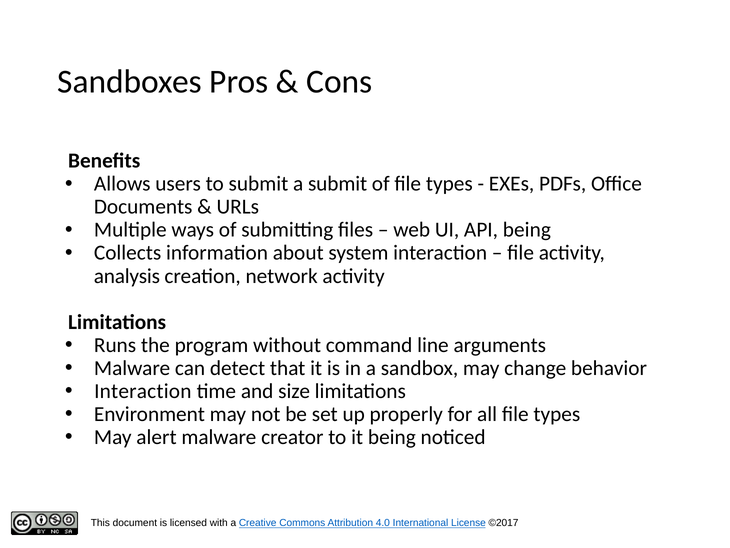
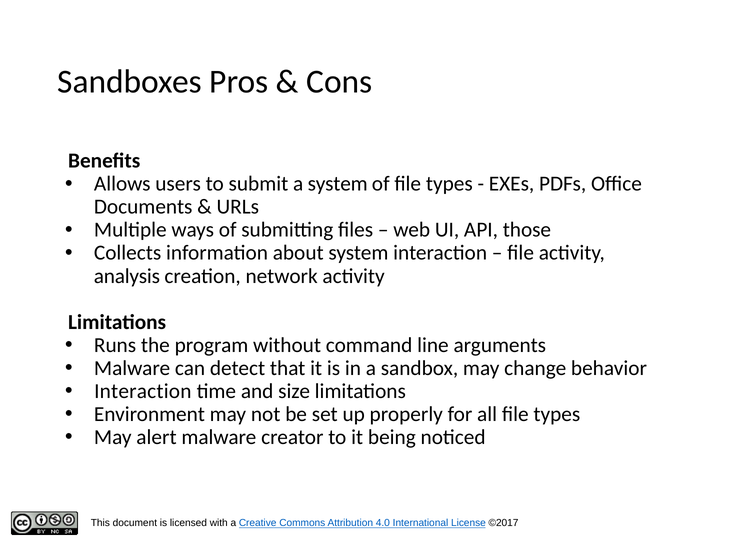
a submit: submit -> system
API being: being -> those
